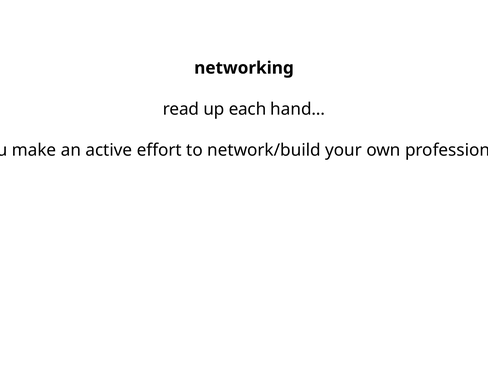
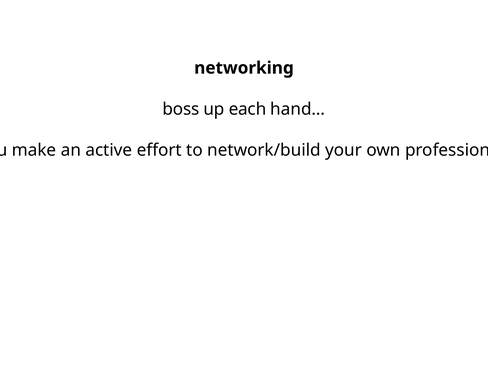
read: read -> boss
